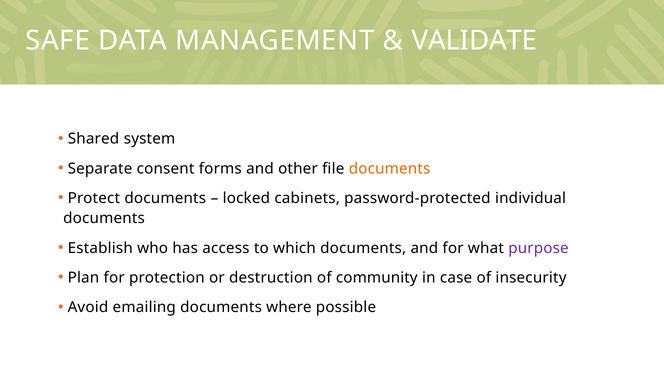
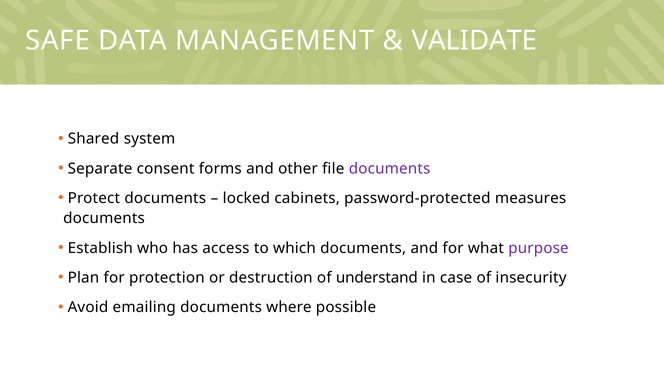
documents at (390, 169) colour: orange -> purple
individual: individual -> measures
community: community -> understand
